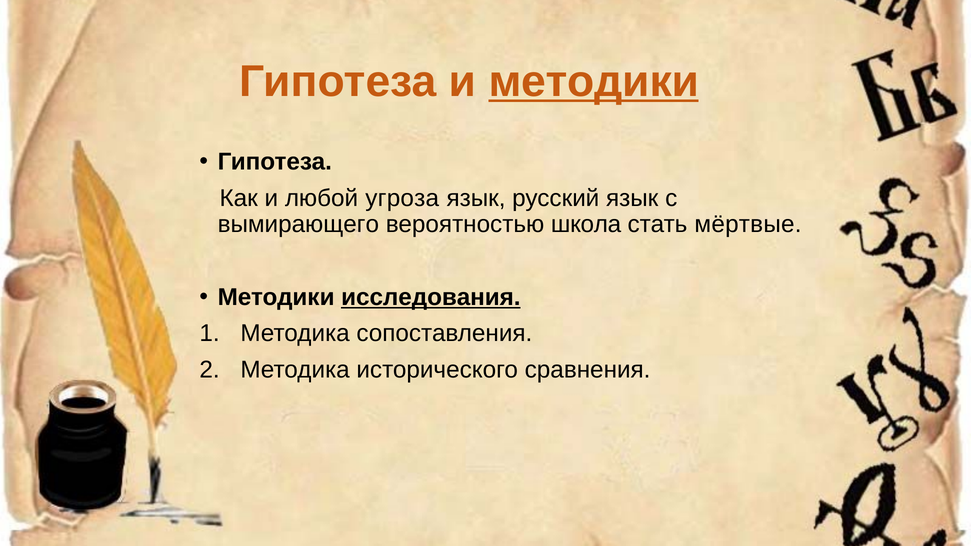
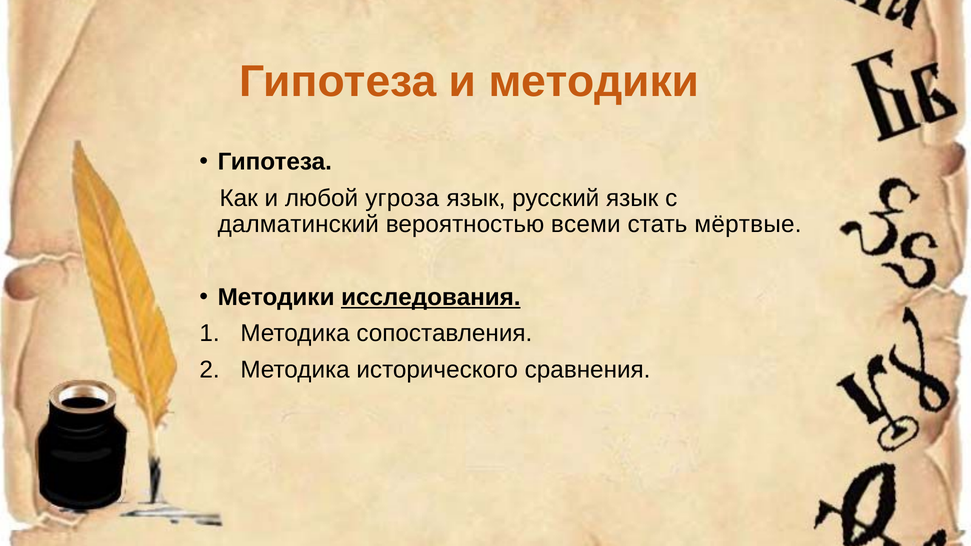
методики at (594, 82) underline: present -> none
вымирающего: вымирающего -> далматинский
школа: школа -> всеми
